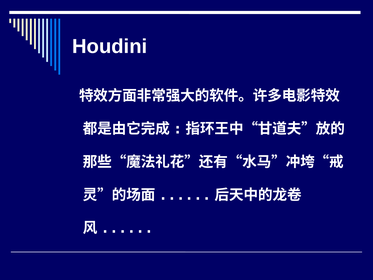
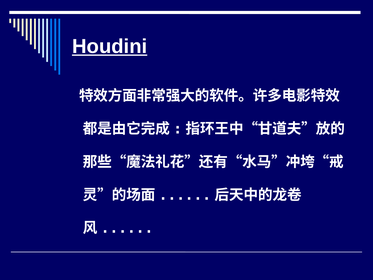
Houdini underline: none -> present
